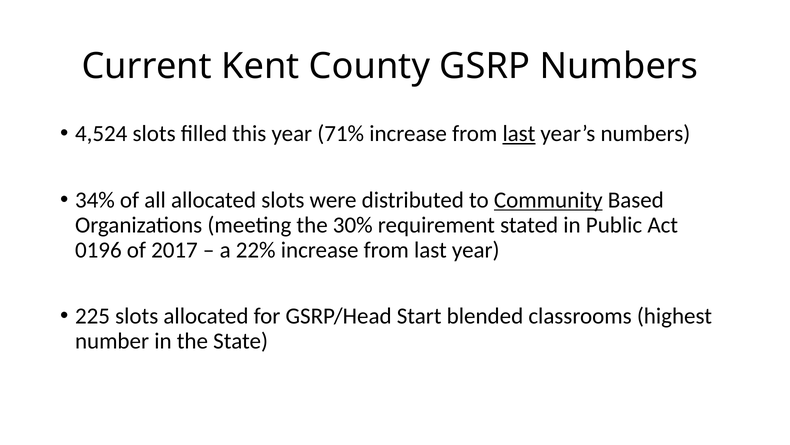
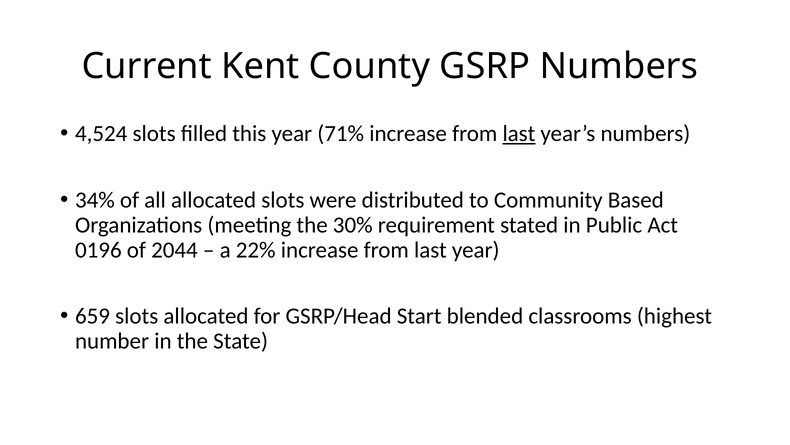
Community underline: present -> none
2017: 2017 -> 2044
225: 225 -> 659
